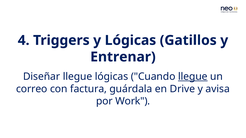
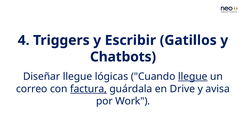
y Lógicas: Lógicas -> Escribir
Entrenar: Entrenar -> Chatbots
factura underline: none -> present
